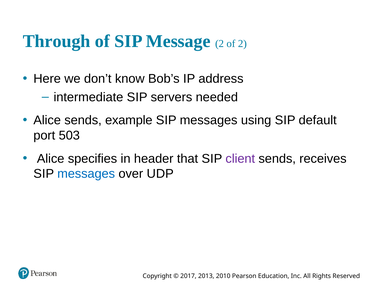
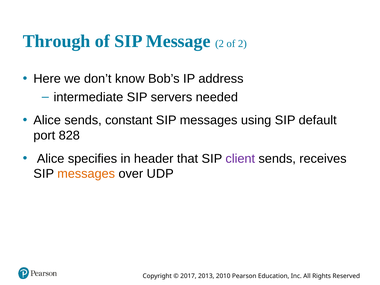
example: example -> constant
503: 503 -> 828
messages at (86, 174) colour: blue -> orange
